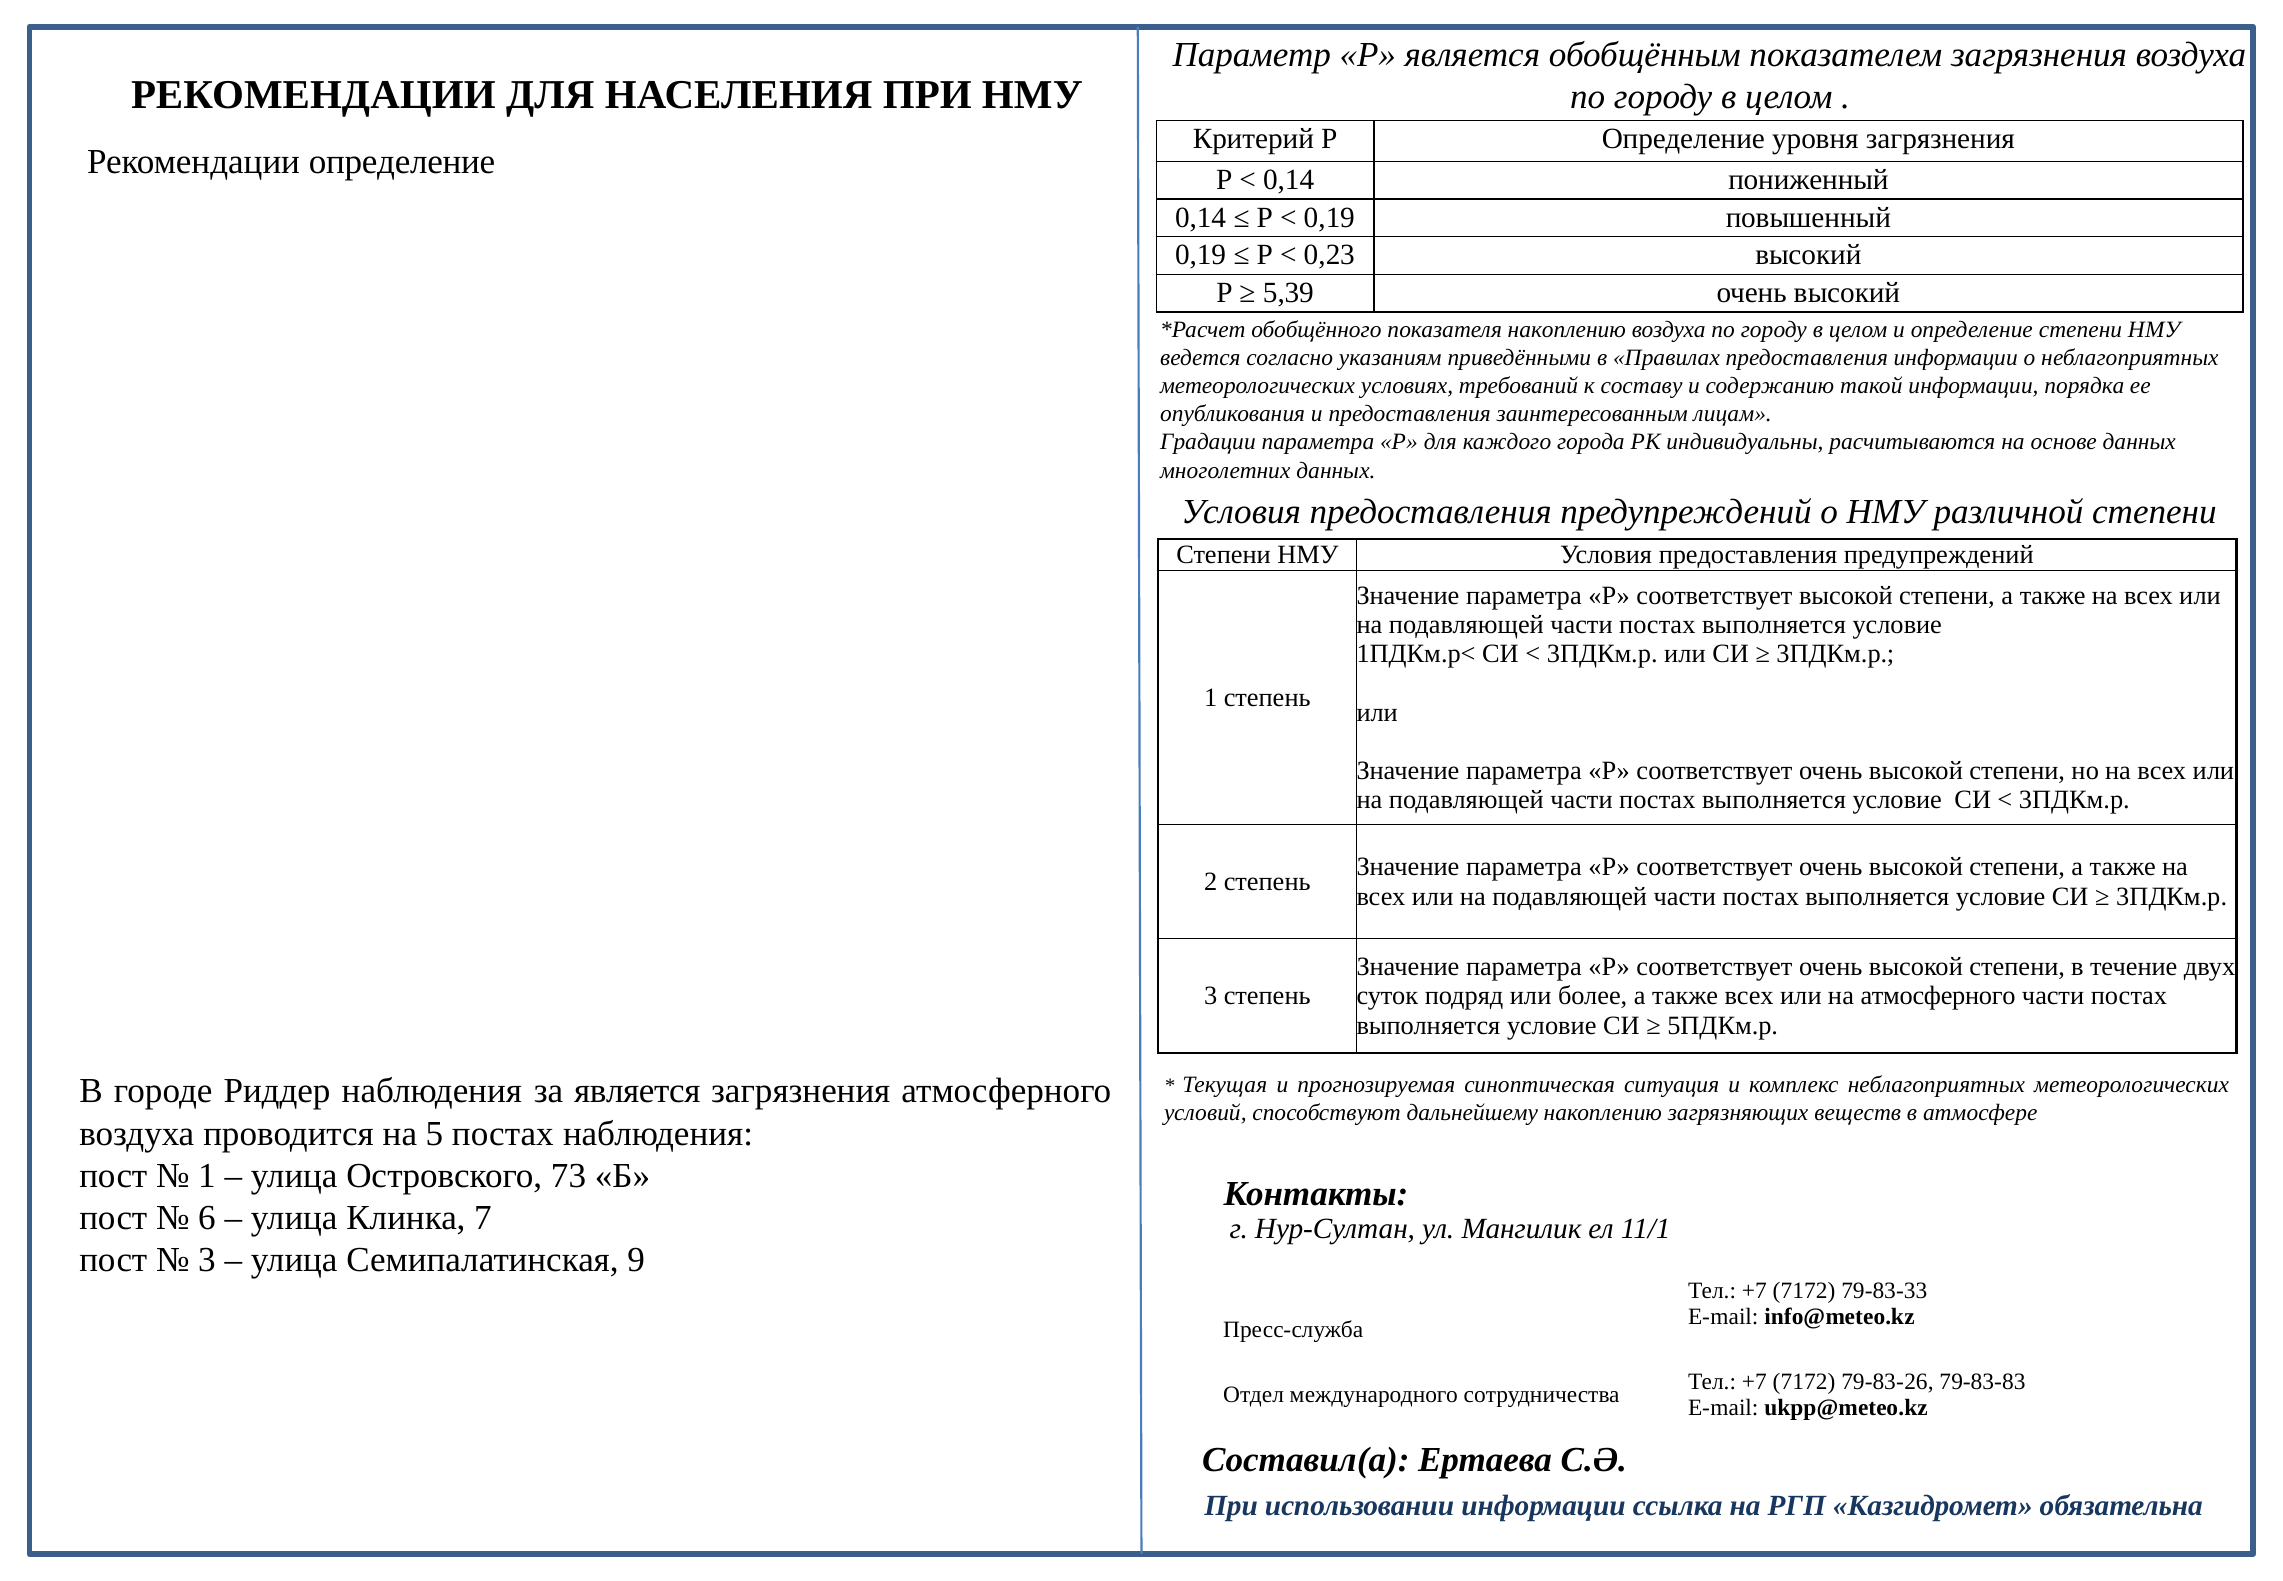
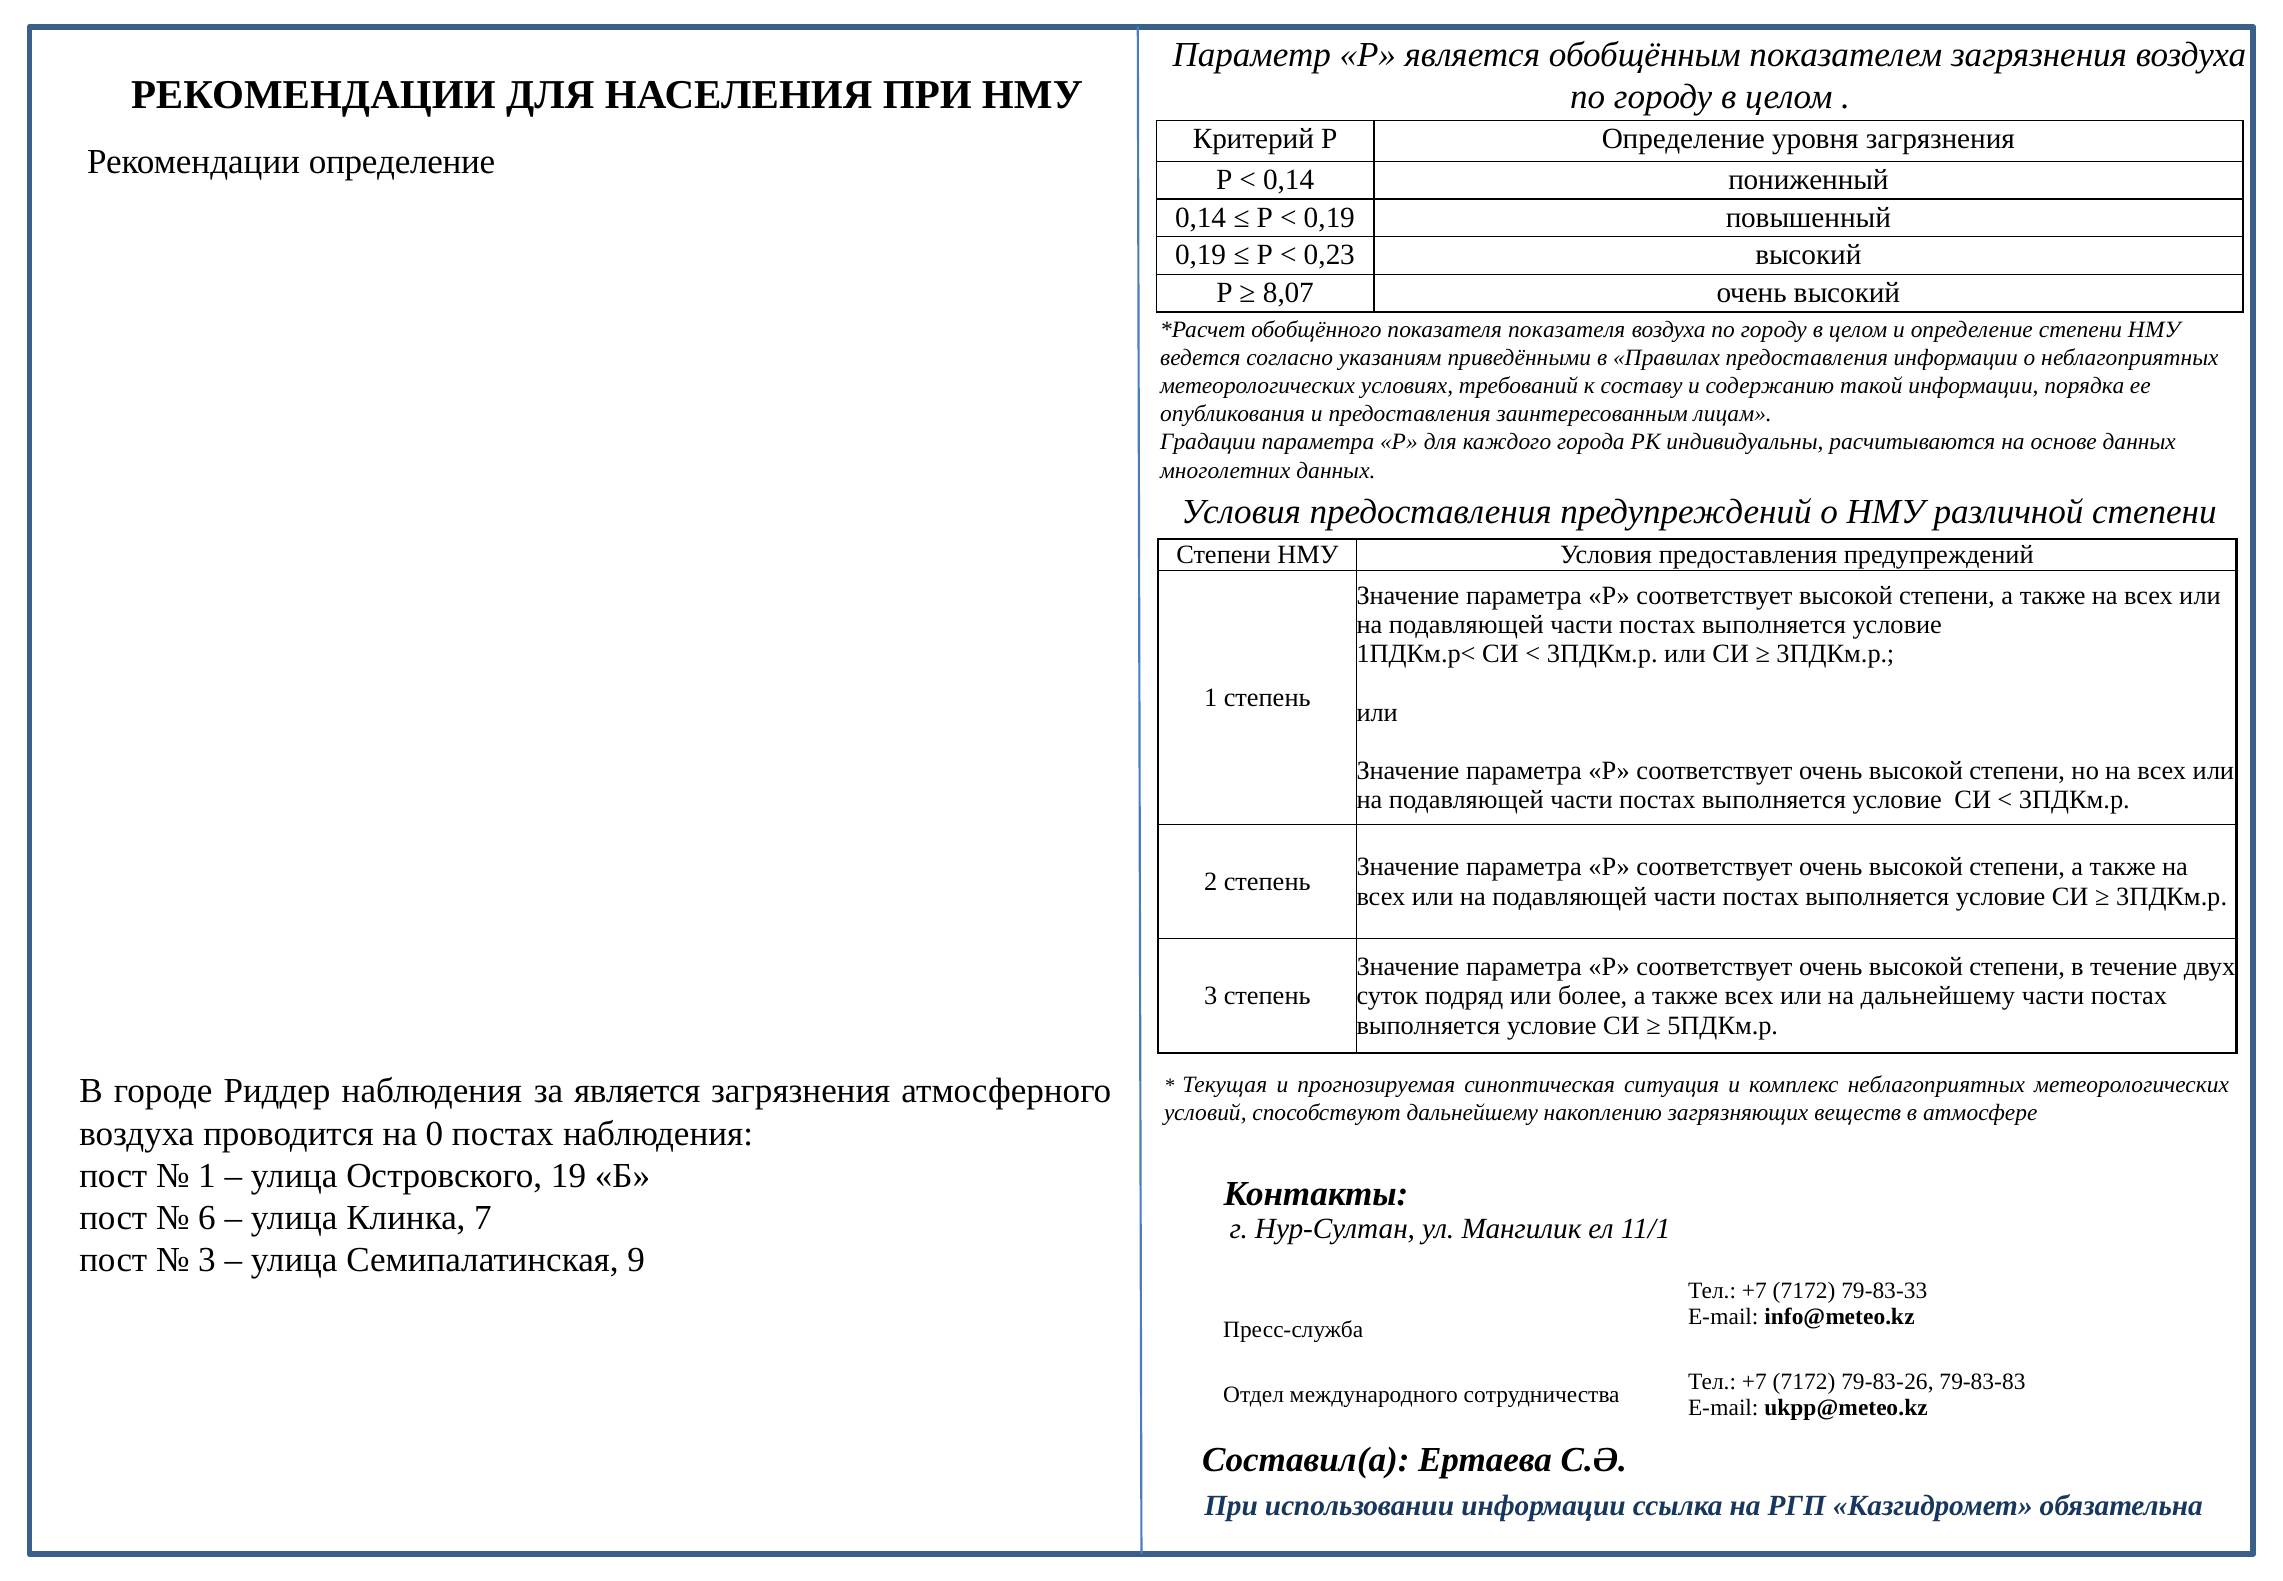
5,39: 5,39 -> 8,07
показателя накоплению: накоплению -> показателя
на атмосферного: атмосферного -> дальнейшему
5: 5 -> 0
73: 73 -> 19
